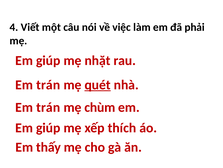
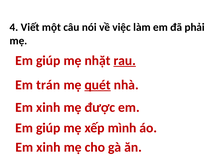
rau underline: none -> present
trán at (48, 107): trán -> xinh
chùm: chùm -> được
thích: thích -> mình
thấy at (49, 147): thấy -> xinh
